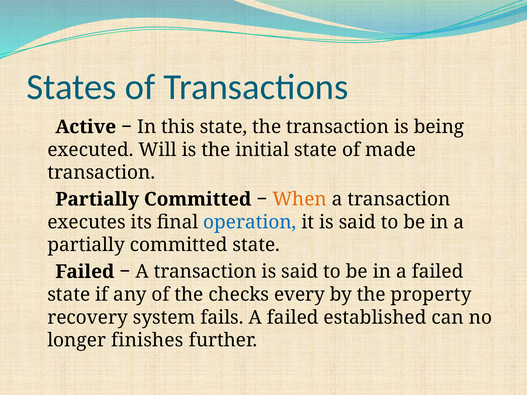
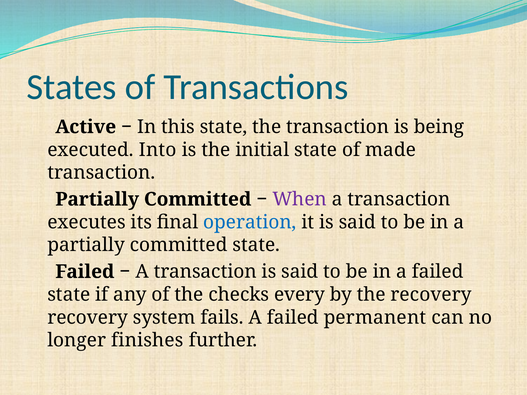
Will: Will -> Into
When colour: orange -> purple
the property: property -> recovery
established: established -> permanent
